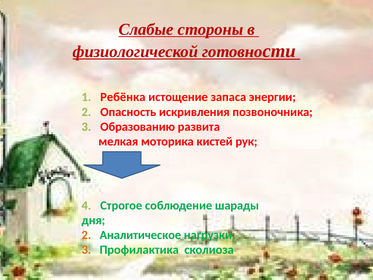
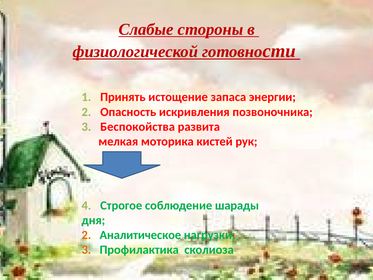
Ребёнка: Ребёнка -> Принять
Образованию: Образованию -> Беспокойства
